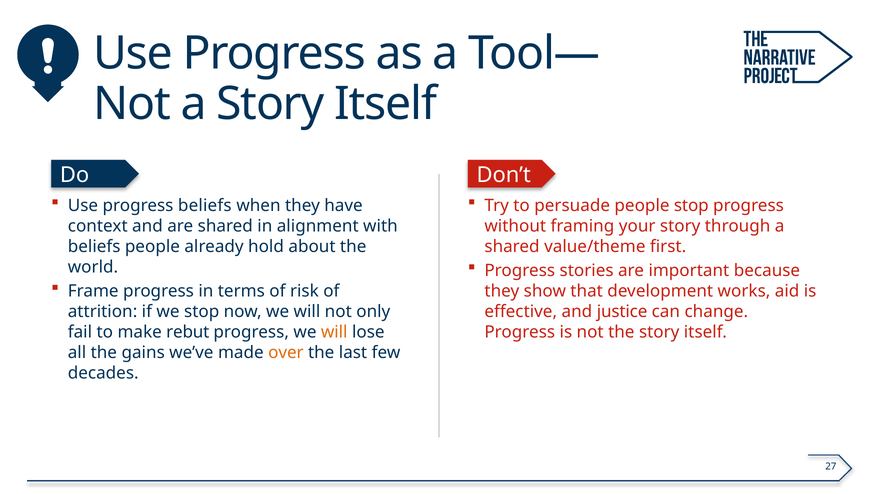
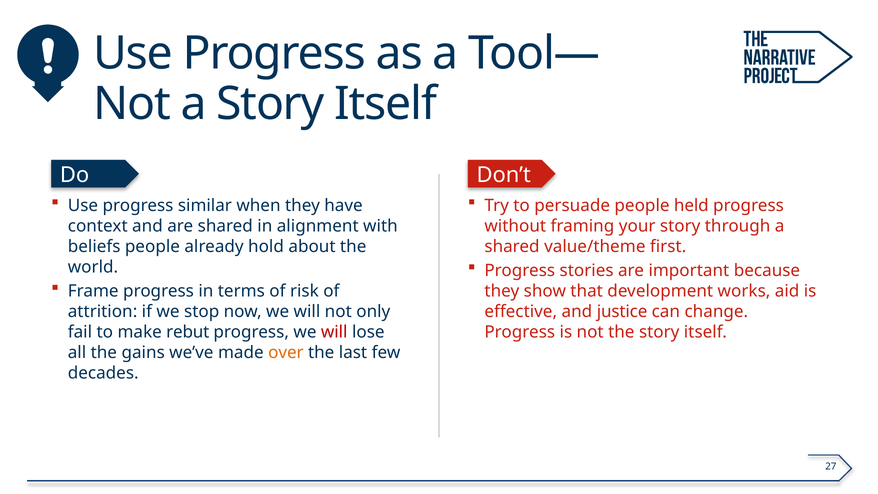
progress beliefs: beliefs -> similar
people stop: stop -> held
will at (334, 332) colour: orange -> red
